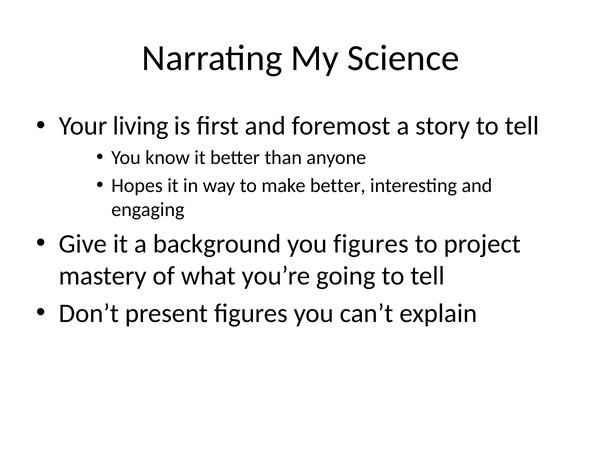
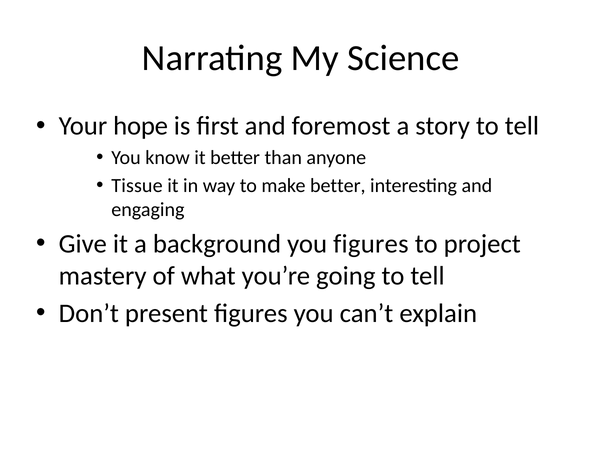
living: living -> hope
Hopes: Hopes -> Tissue
